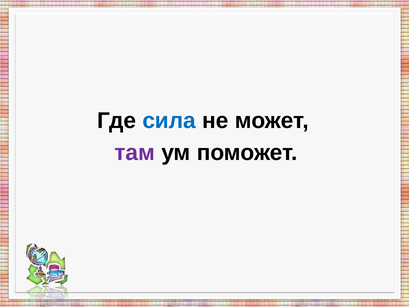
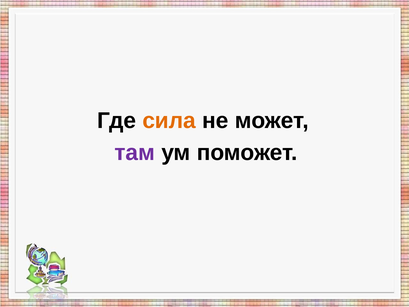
сила colour: blue -> orange
